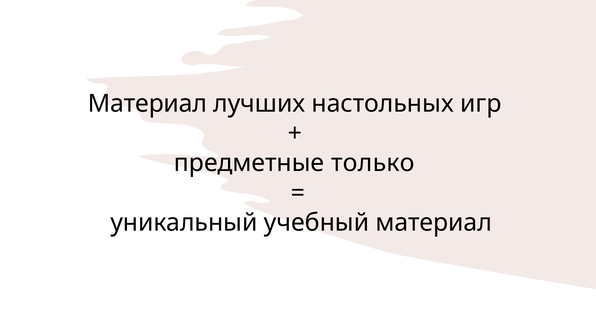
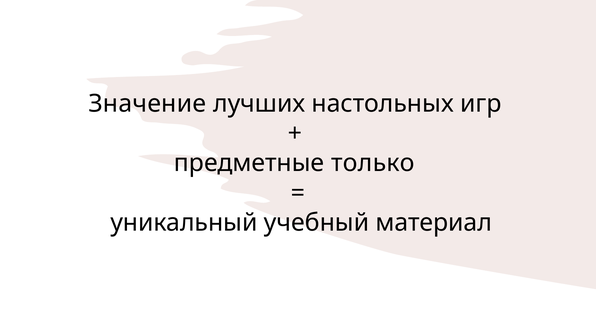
Материал at (147, 104): Материал -> Значение
